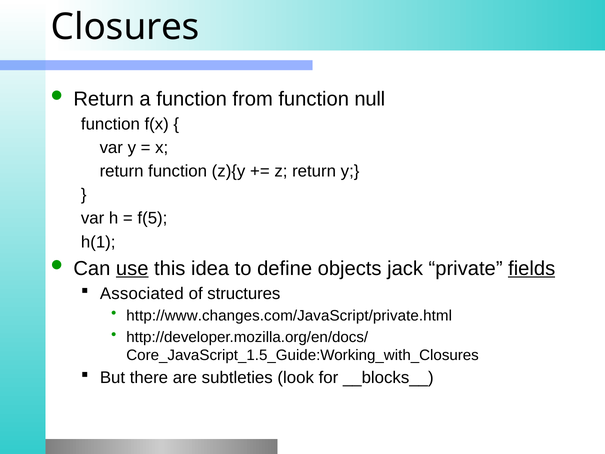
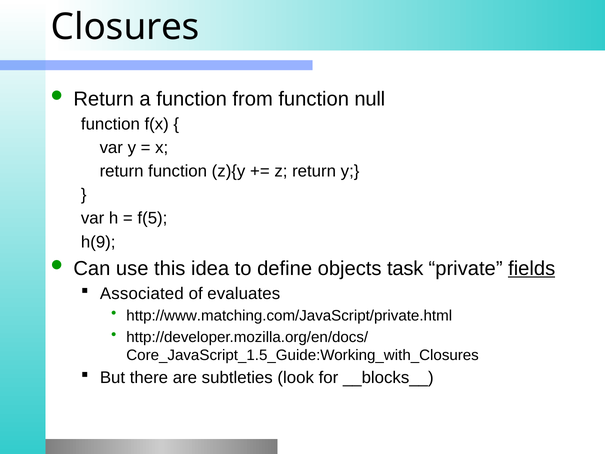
h(1: h(1 -> h(9
use underline: present -> none
jack: jack -> task
structures: structures -> evaluates
http://www.changes.com/JavaScript/private.html: http://www.changes.com/JavaScript/private.html -> http://www.matching.com/JavaScript/private.html
